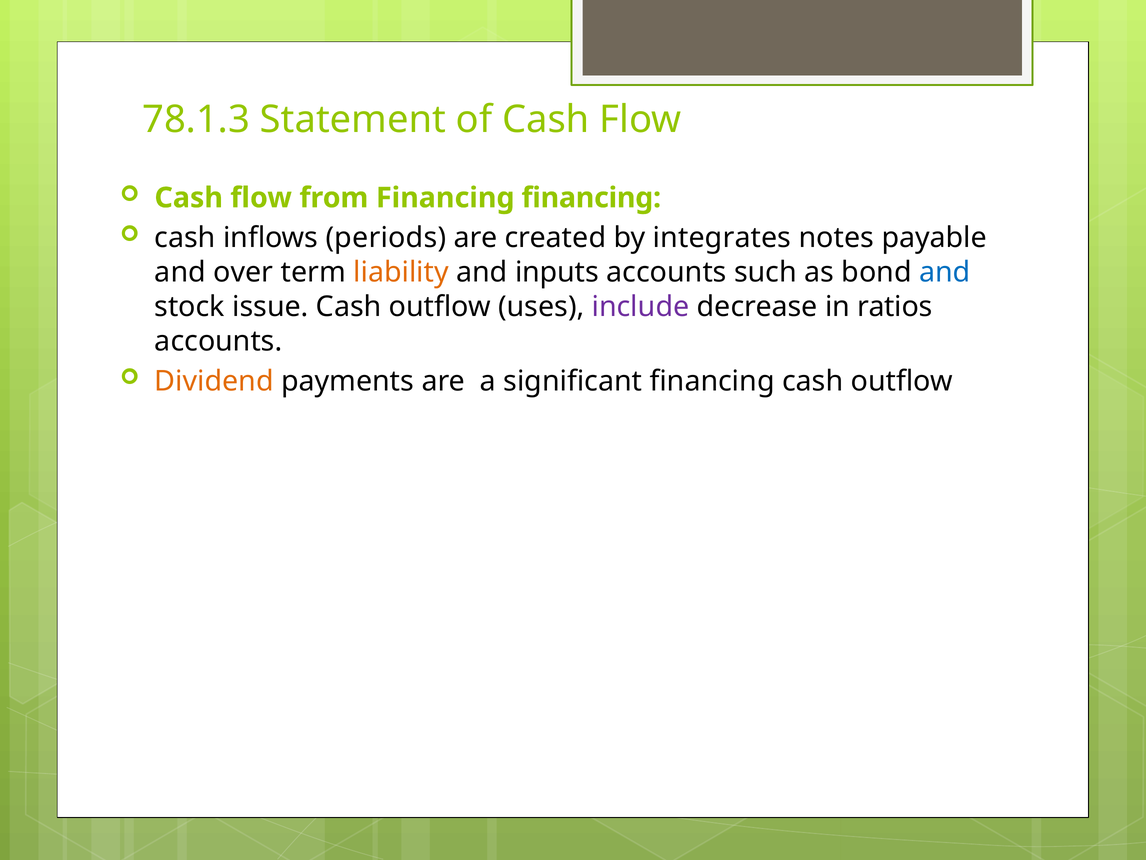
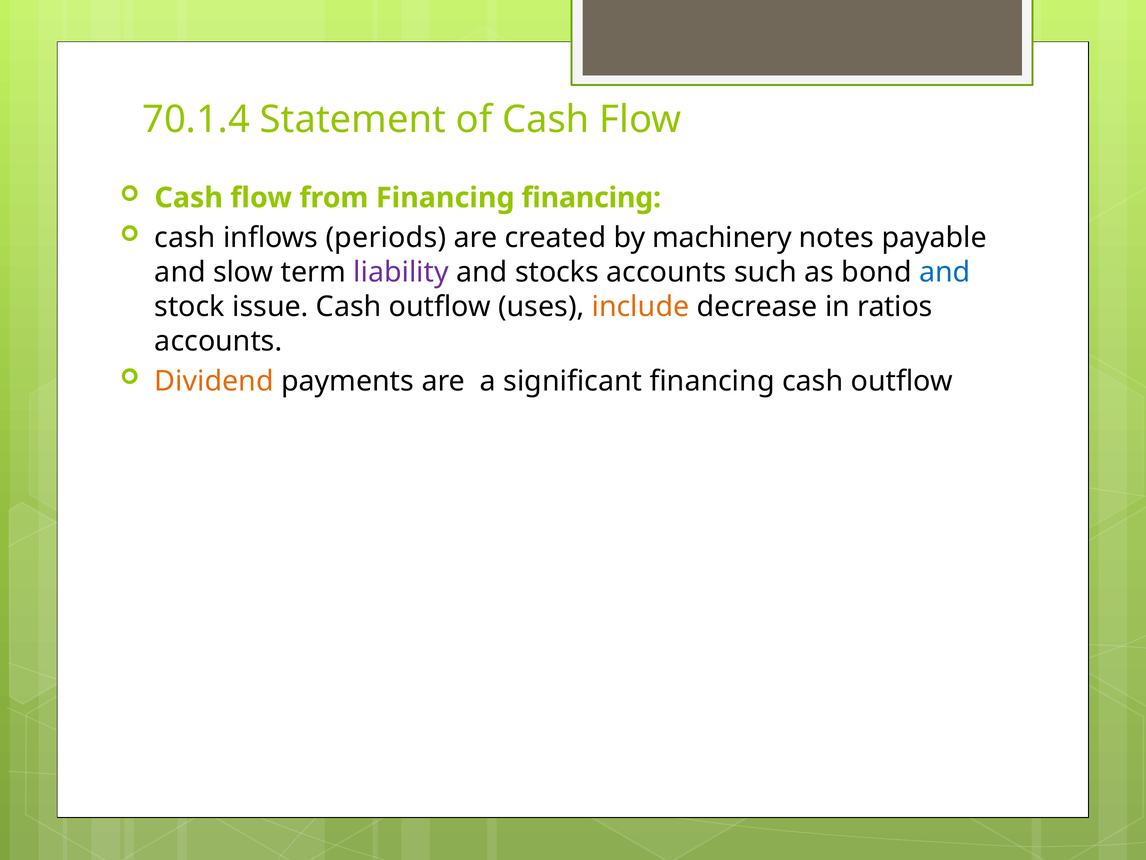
78.1.3: 78.1.3 -> 70.1.4
integrates: integrates -> machinery
over: over -> slow
liability colour: orange -> purple
inputs: inputs -> stocks
include colour: purple -> orange
